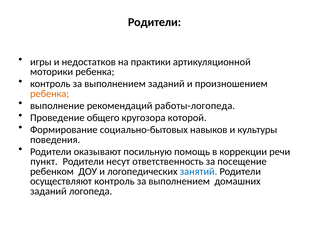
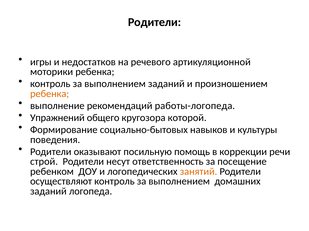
практики: практики -> речевого
Проведение: Проведение -> Упражнений
пункт: пункт -> строй
занятий colour: blue -> orange
